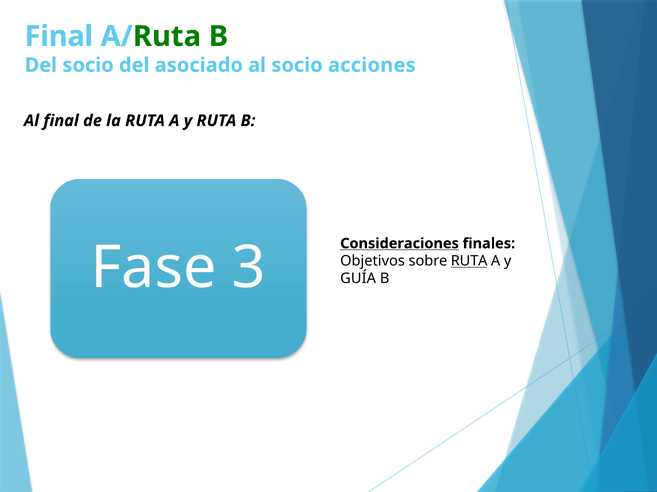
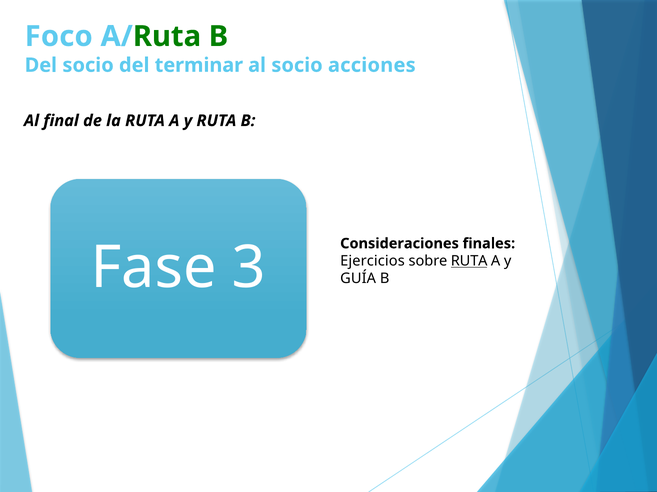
Final at (59, 36): Final -> Foco
asociado: asociado -> terminar
Consideraciones underline: present -> none
Objetivos: Objetivos -> Ejercicios
